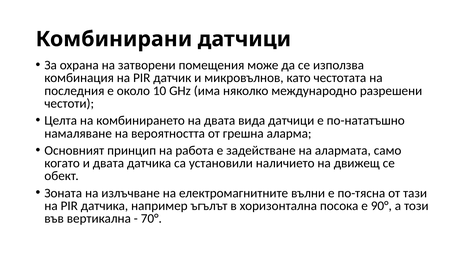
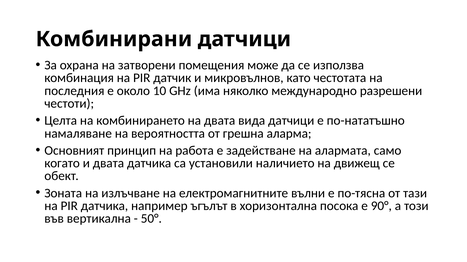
70°: 70° -> 50°
